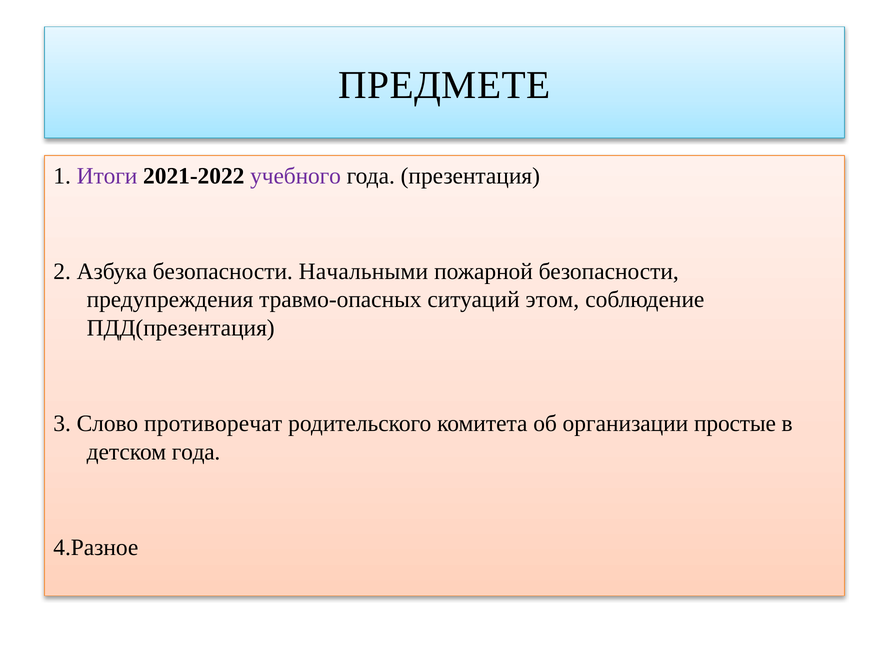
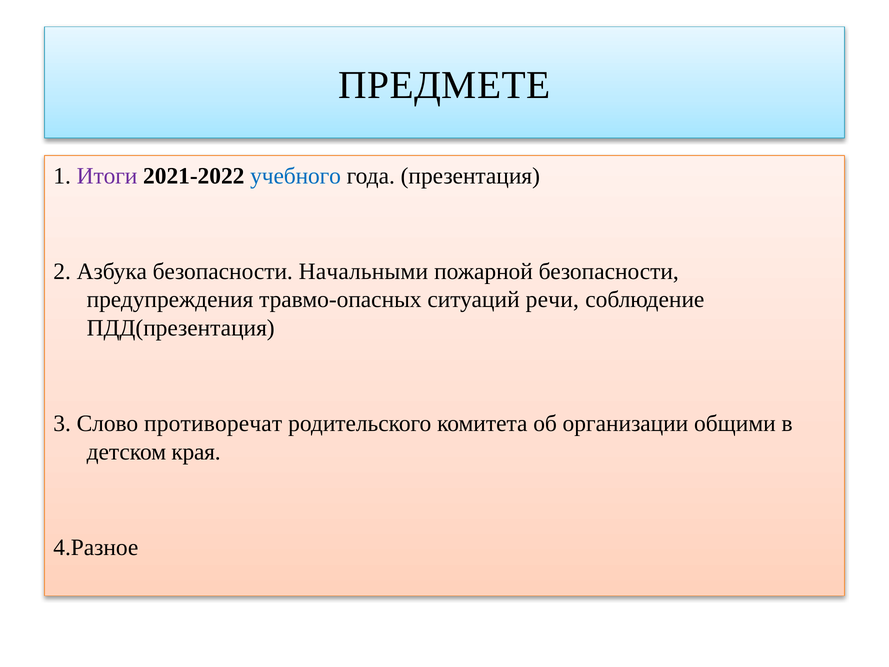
учебного colour: purple -> blue
этом: этом -> речи
простые: простые -> общими
детском года: года -> края
